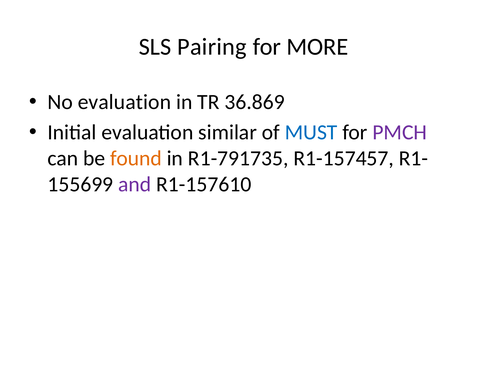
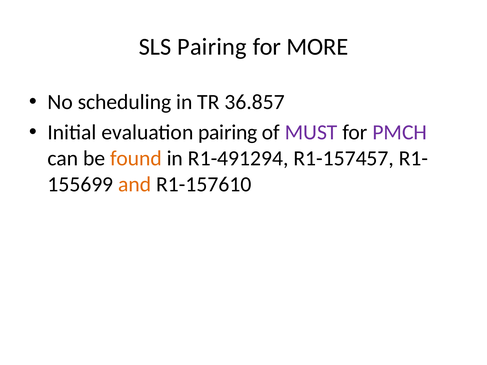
No evaluation: evaluation -> scheduling
36.869: 36.869 -> 36.857
evaluation similar: similar -> pairing
MUST colour: blue -> purple
R1-791735: R1-791735 -> R1-491294
and colour: purple -> orange
